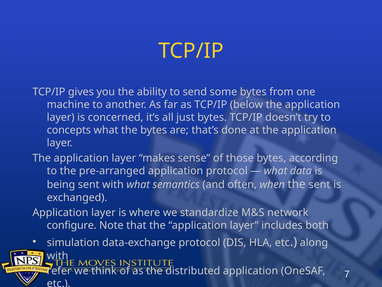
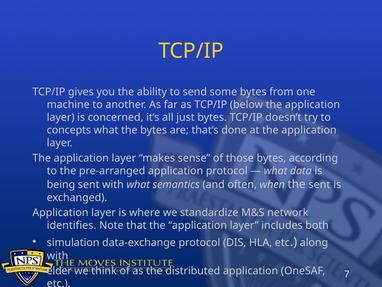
configure: configure -> identifies
refer: refer -> elder
